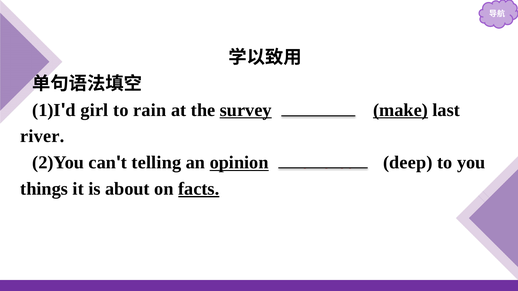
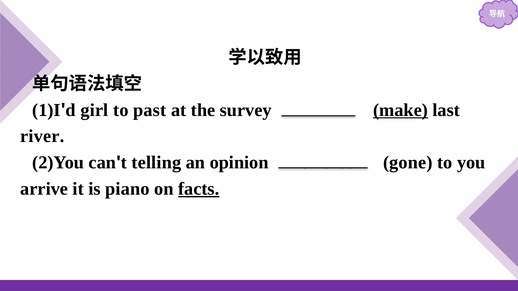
rain: rain -> past
survey underline: present -> none
opinion underline: present -> none
deep: deep -> gone
things: things -> arrive
about: about -> piano
